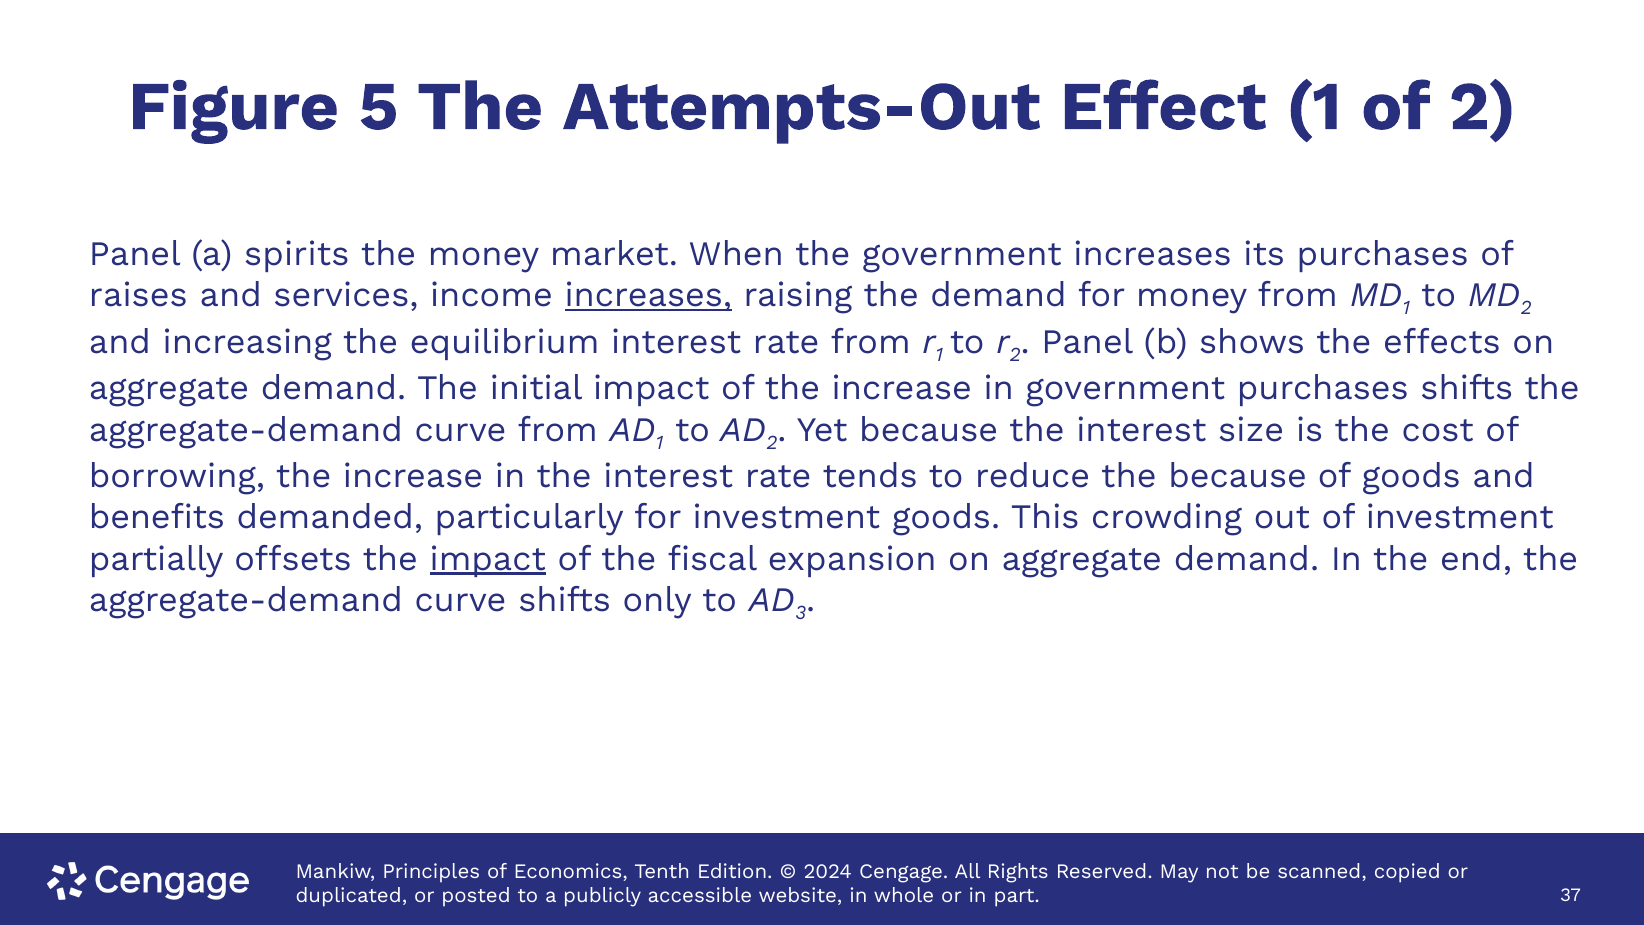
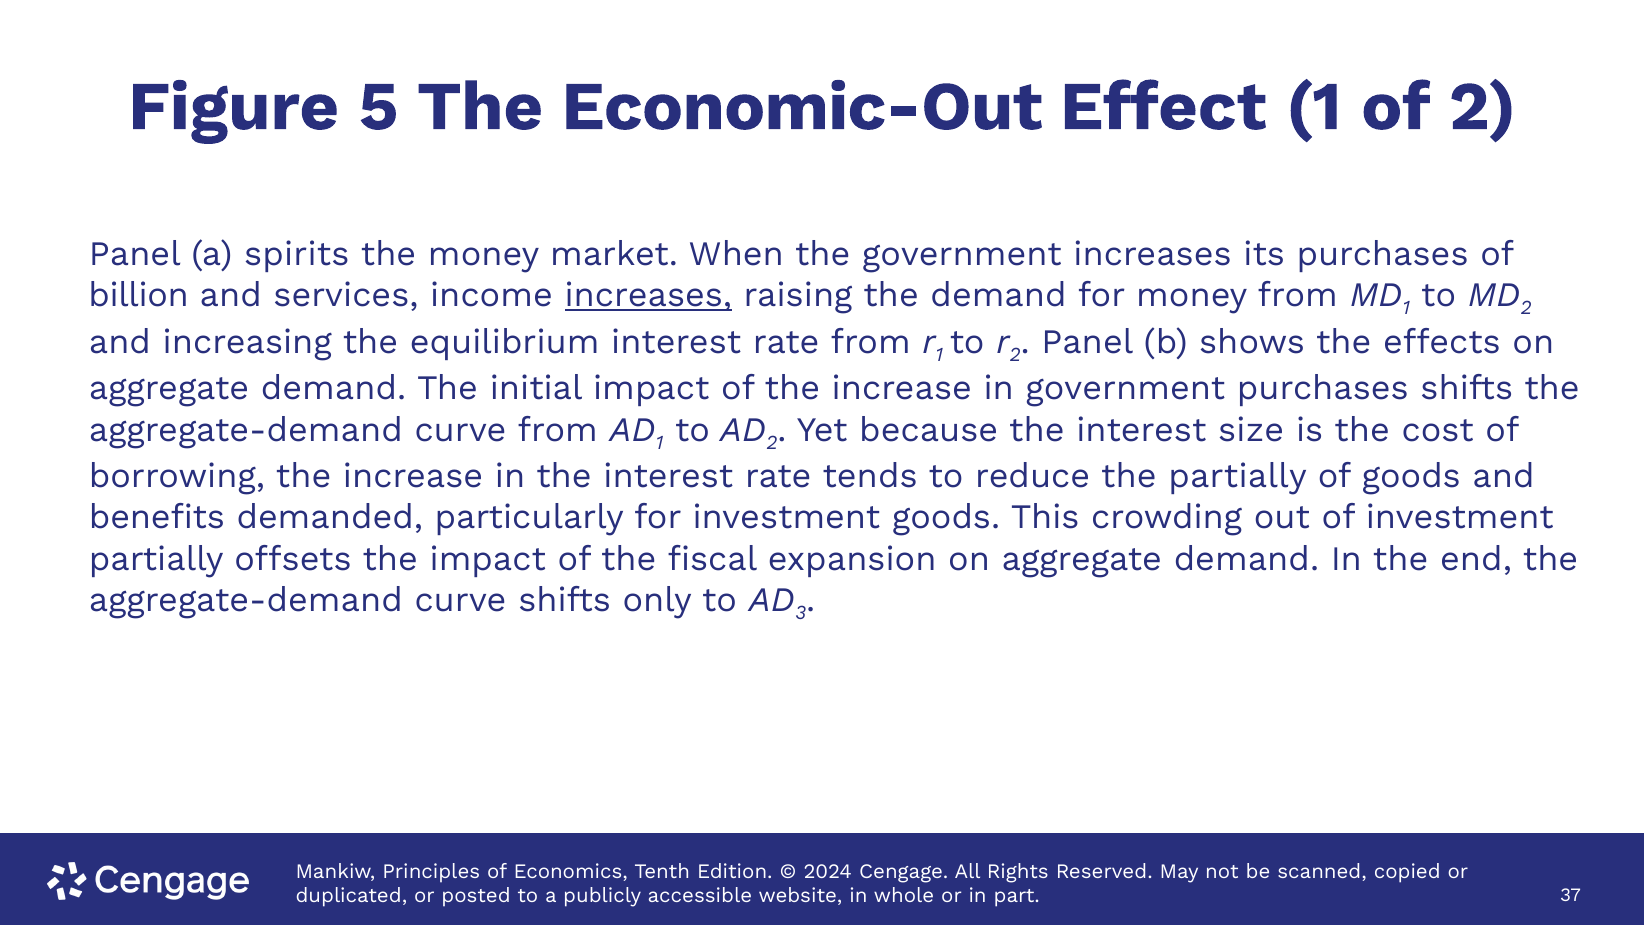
Attempts-Out: Attempts-Out -> Economic-Out
raises: raises -> billion
the because: because -> partially
impact at (488, 559) underline: present -> none
